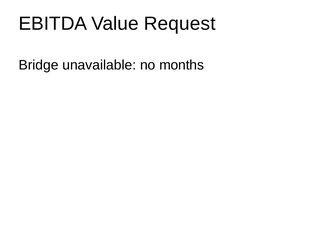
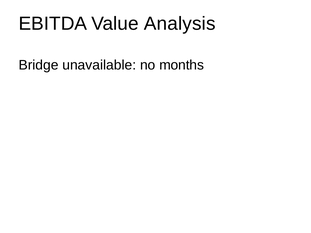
Request: Request -> Analysis
